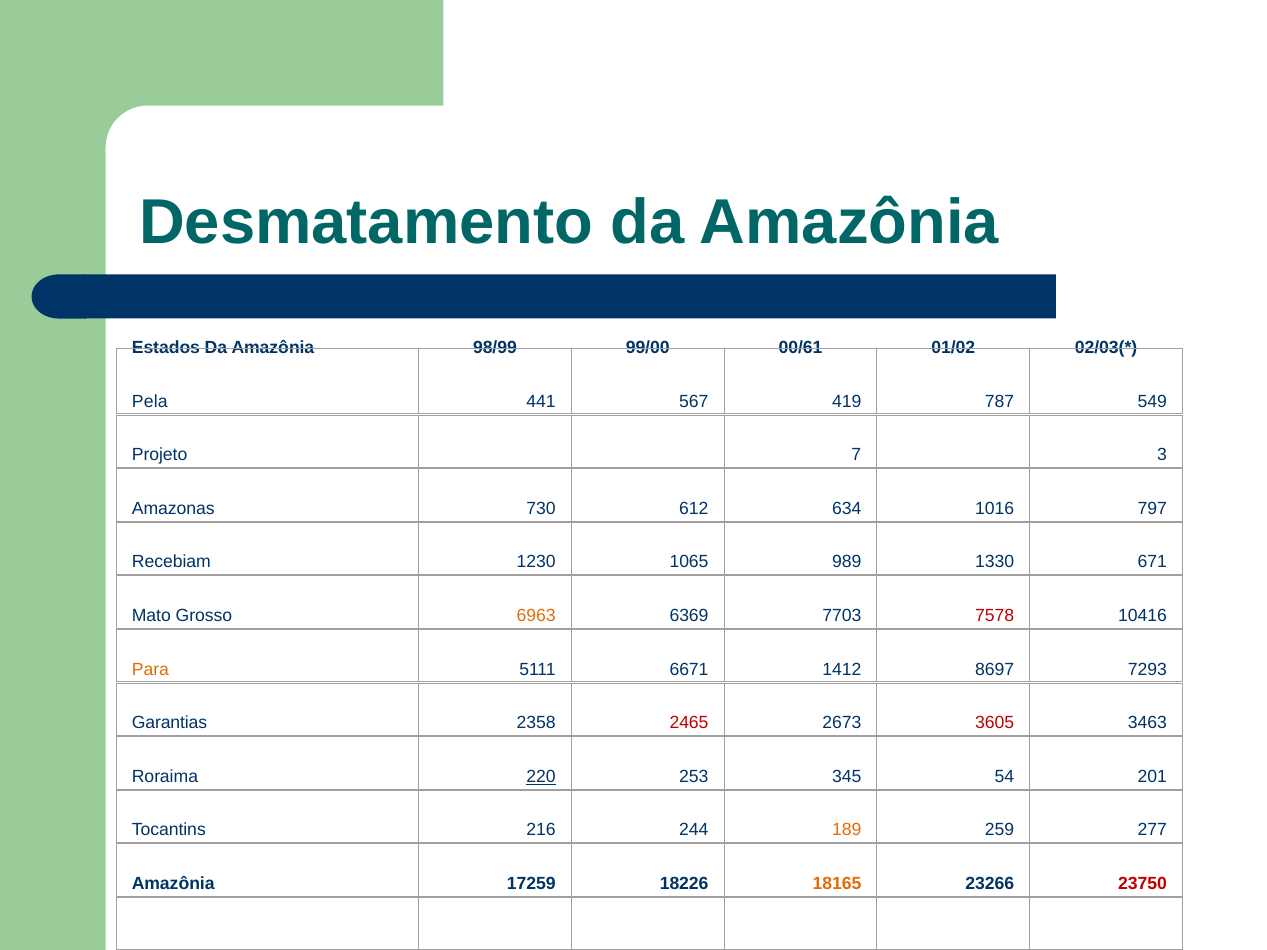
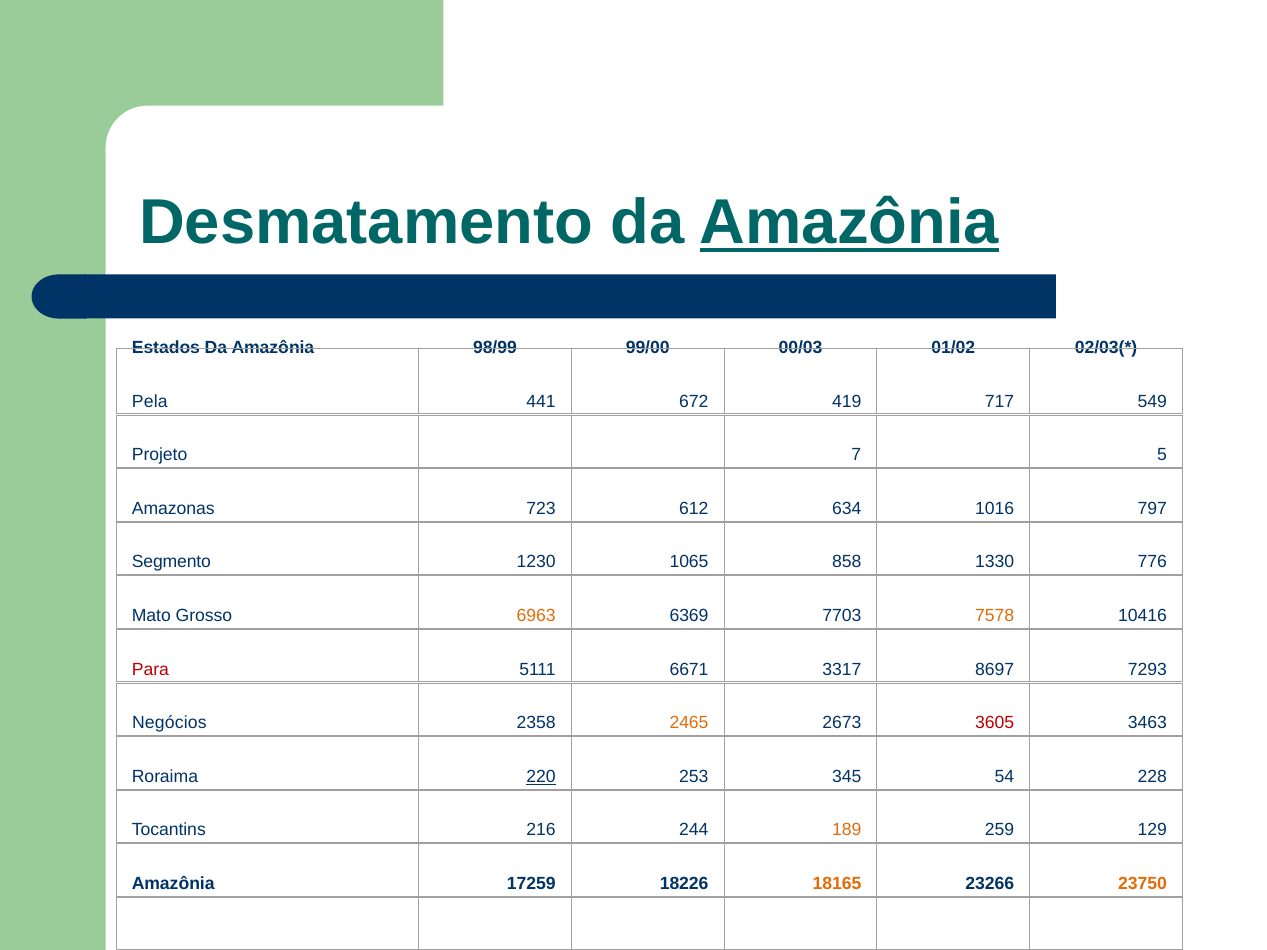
Amazônia at (849, 223) underline: none -> present
00/61: 00/61 -> 00/03
567: 567 -> 672
787: 787 -> 717
3: 3 -> 5
730: 730 -> 723
Recebiam: Recebiam -> Segmento
989: 989 -> 858
671: 671 -> 776
7578 colour: red -> orange
Para colour: orange -> red
1412: 1412 -> 3317
Garantias: Garantias -> Negócios
2465 colour: red -> orange
201: 201 -> 228
277: 277 -> 129
23750 colour: red -> orange
